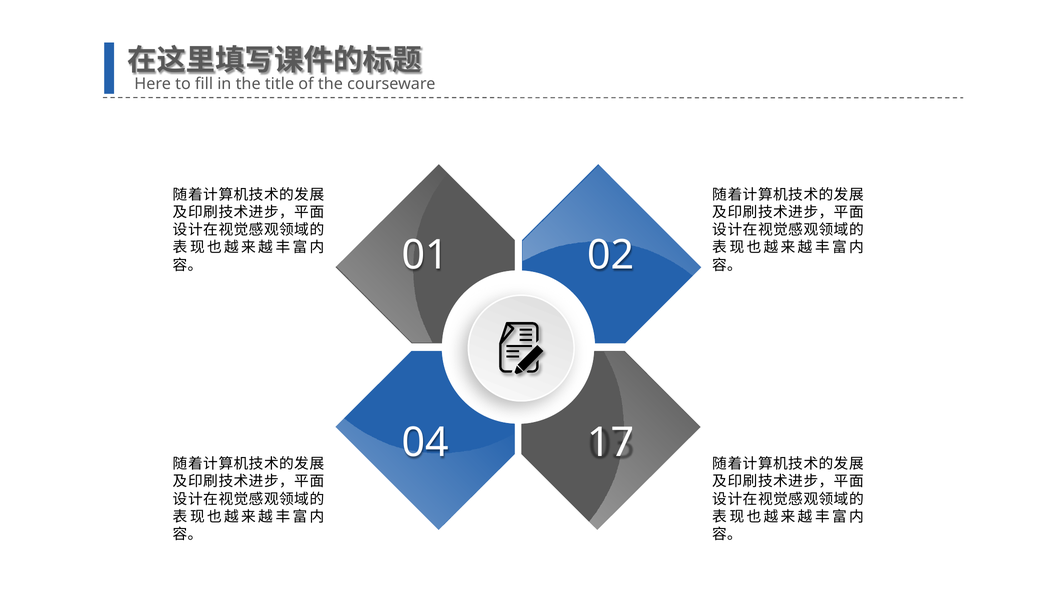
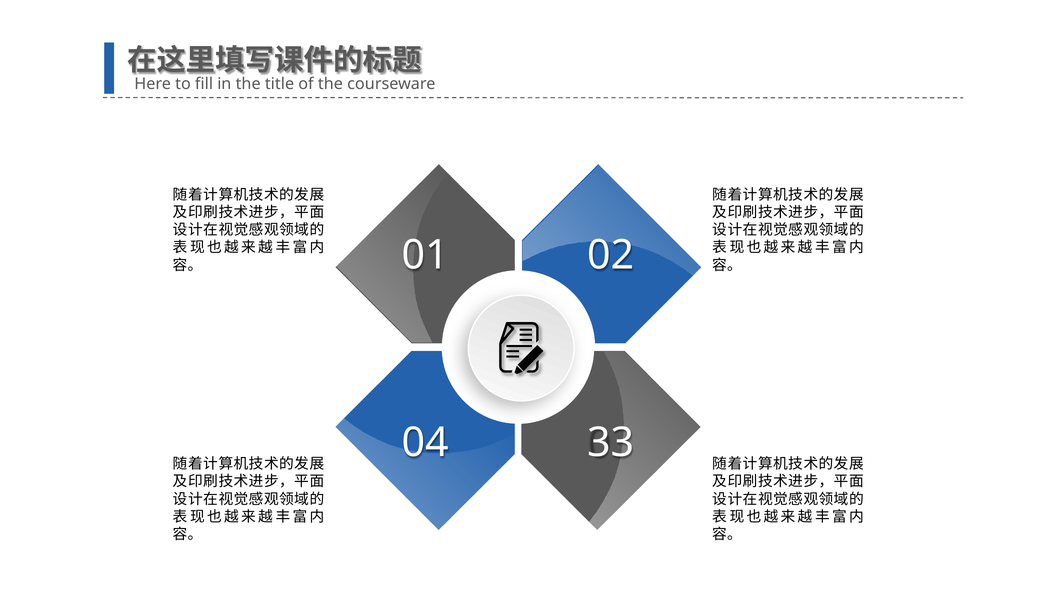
17: 17 -> 33
